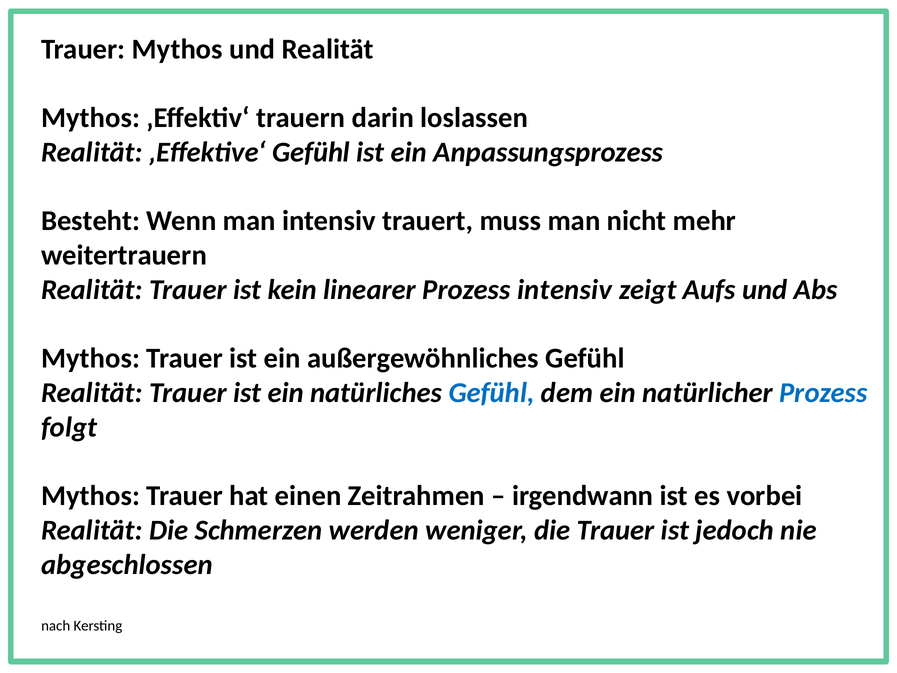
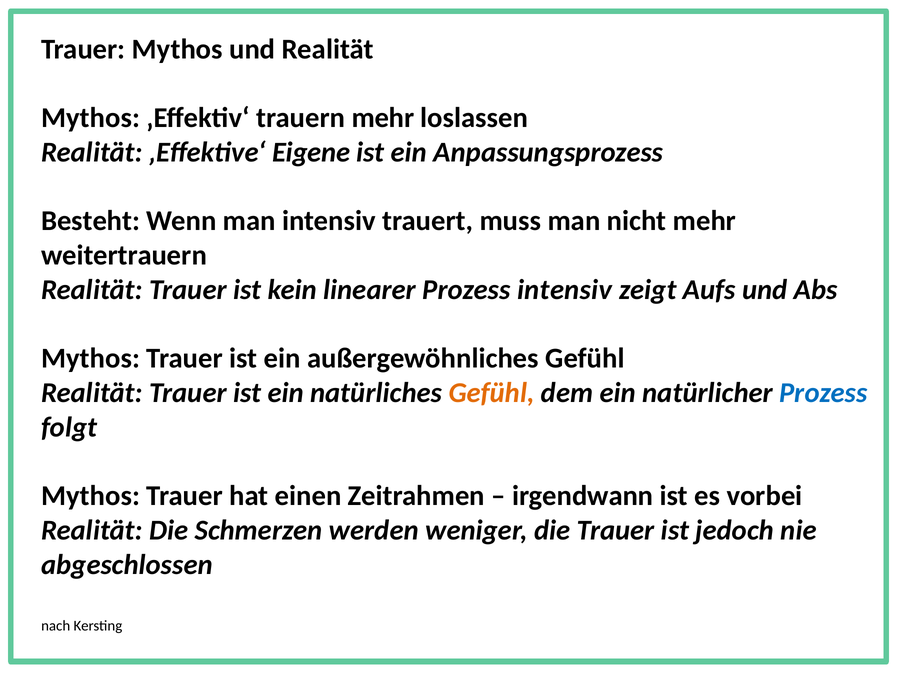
trauern darin: darin -> mehr
‚Effektive‘ Gefühl: Gefühl -> Eigene
Gefühl at (491, 393) colour: blue -> orange
